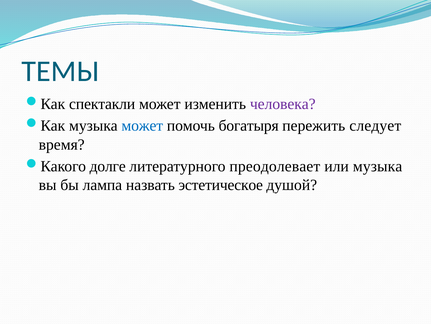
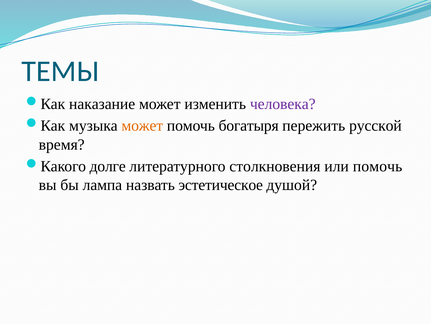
спектакли: спектакли -> наказание
может at (142, 126) colour: blue -> orange
следует: следует -> русской
преодолевает: преодолевает -> столкновения
или музыка: музыка -> помочь
